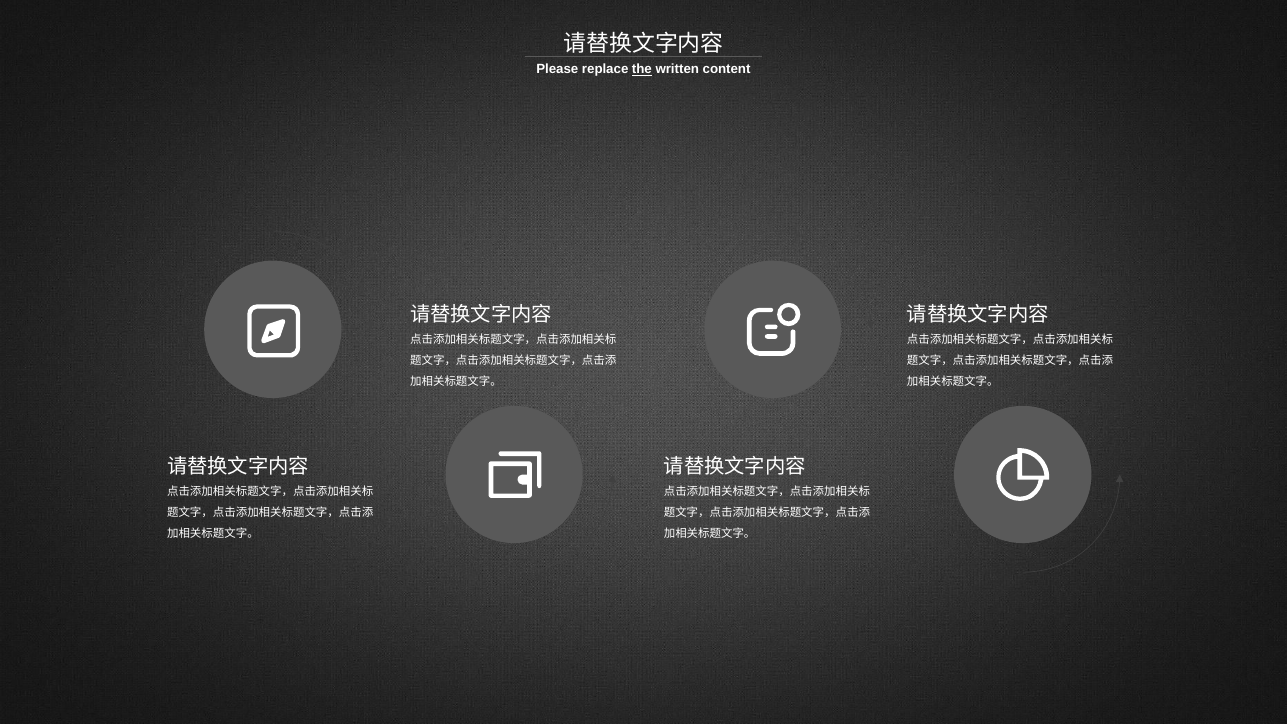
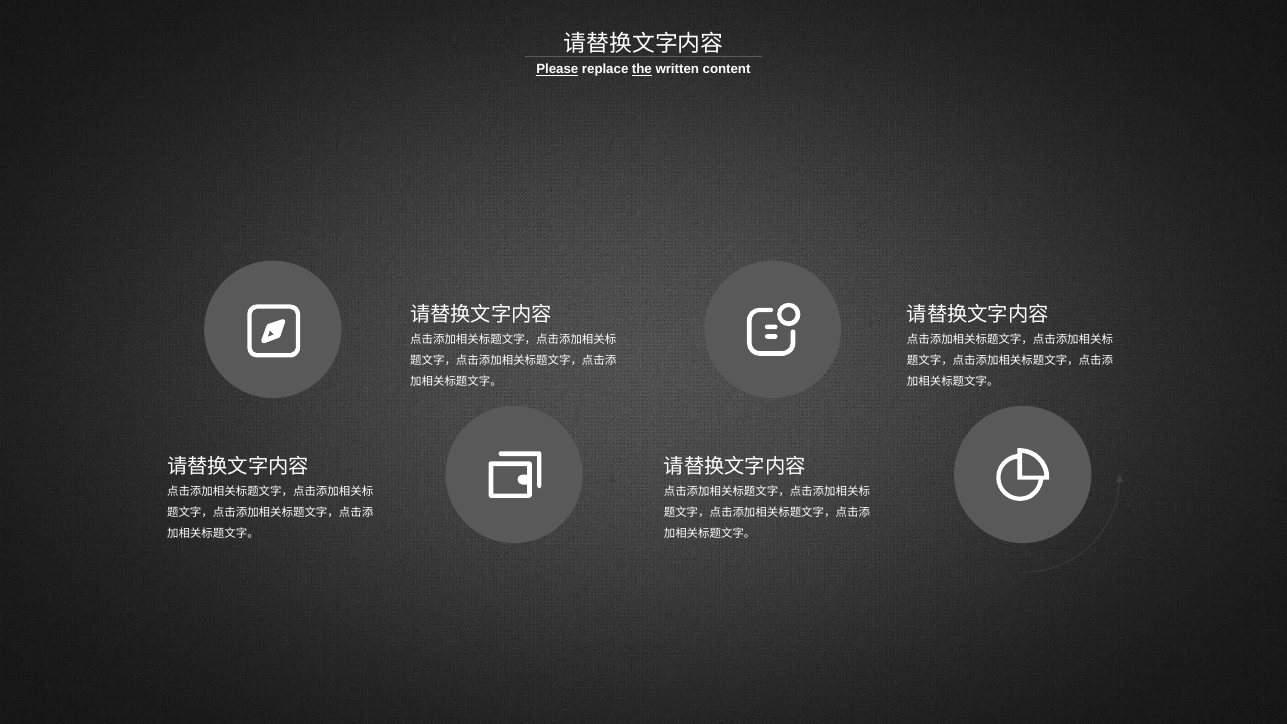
Please underline: none -> present
